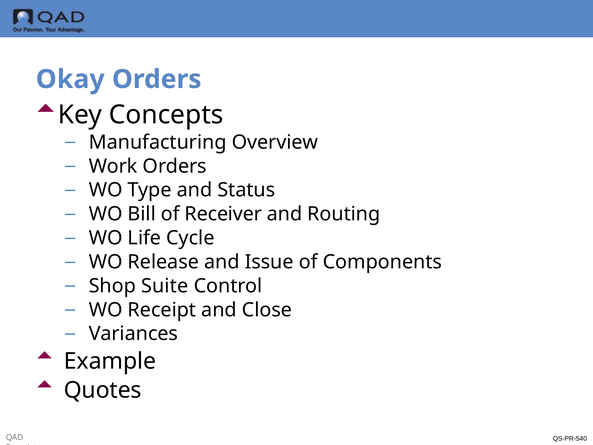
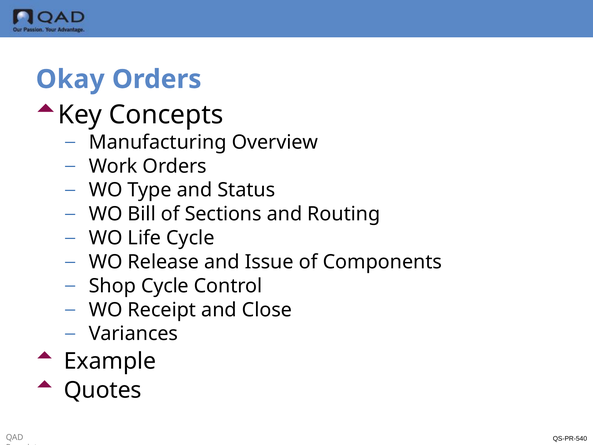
Receiver: Receiver -> Sections
Shop Suite: Suite -> Cycle
